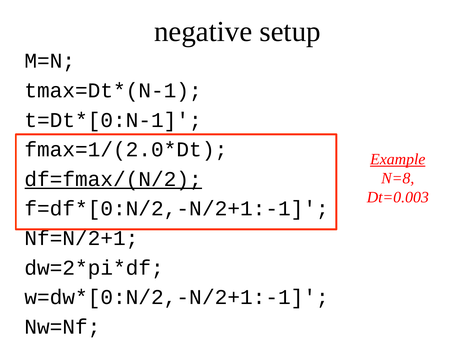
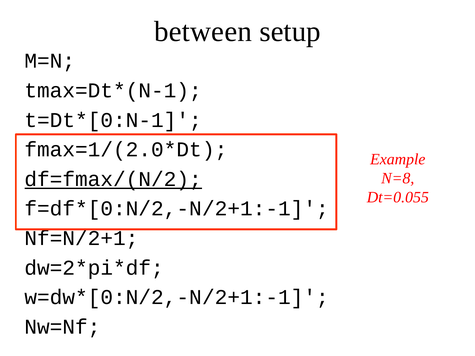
negative: negative -> between
Example underline: present -> none
Dt=0.003: Dt=0.003 -> Dt=0.055
